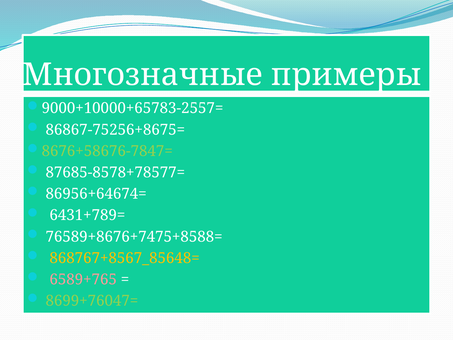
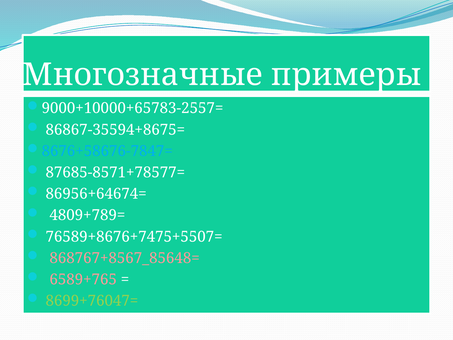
86867-75256+8675=: 86867-75256+8675= -> 86867-35594+8675=
8676+58676-7847= colour: light green -> light blue
87685-8578+78577=: 87685-8578+78577= -> 87685-8571+78577=
6431+789=: 6431+789= -> 4809+789=
76589+8676+7475+8588=: 76589+8676+7475+8588= -> 76589+8676+7475+5507=
868767+8567_85648= colour: yellow -> pink
